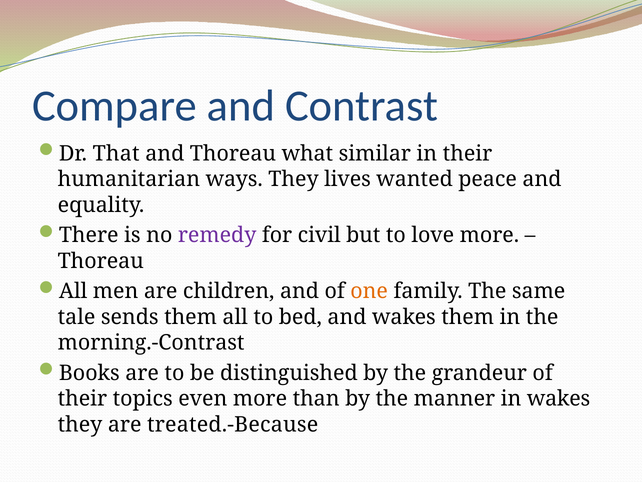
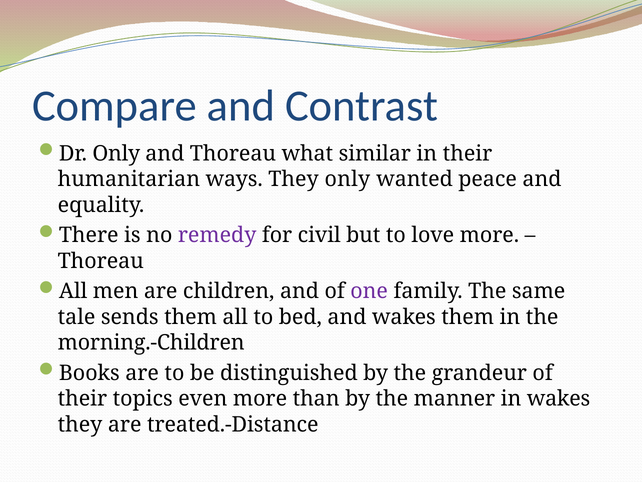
Dr That: That -> Only
They lives: lives -> only
one colour: orange -> purple
morning.-Contrast: morning.-Contrast -> morning.-Children
treated.-Because: treated.-Because -> treated.-Distance
